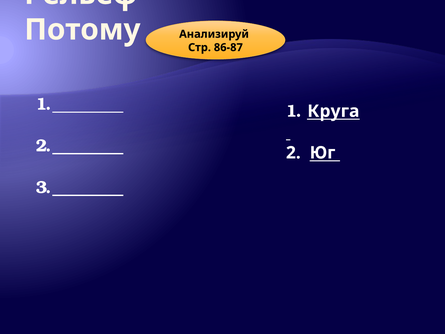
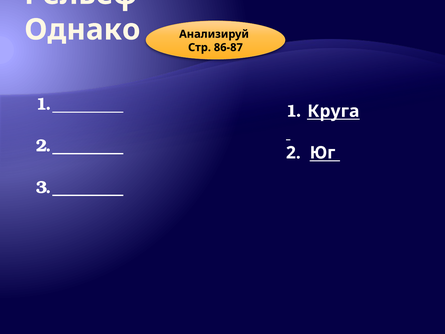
Потому: Потому -> Однако
